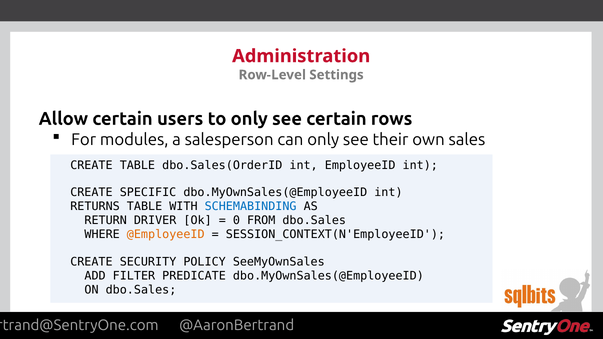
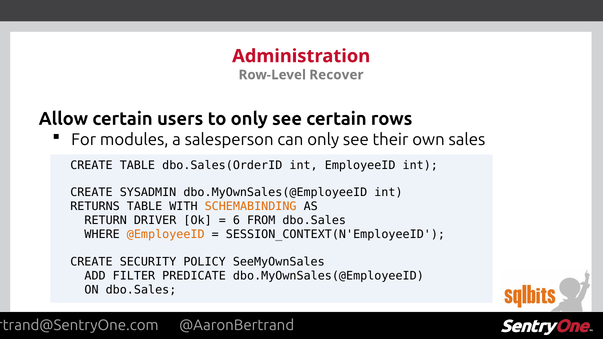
Settings: Settings -> Recover
SPECIFIC: SPECIFIC -> SYSADMIN
SCHEMABINDING colour: blue -> orange
0: 0 -> 6
